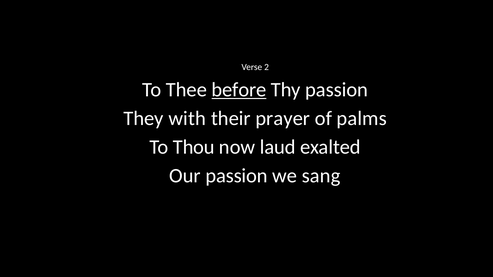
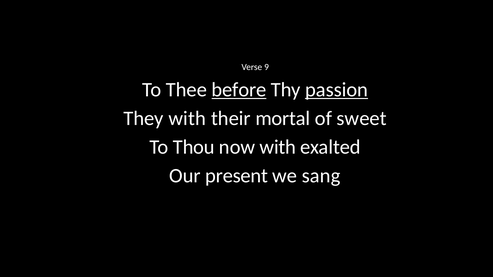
2: 2 -> 9
passion at (337, 90) underline: none -> present
prayer: prayer -> mortal
palms: palms -> sweet
now laud: laud -> with
Our passion: passion -> present
